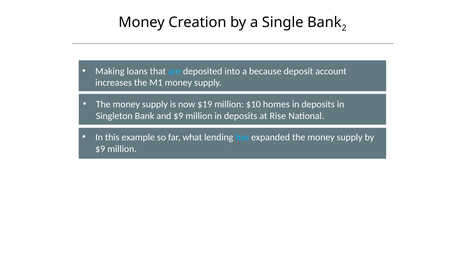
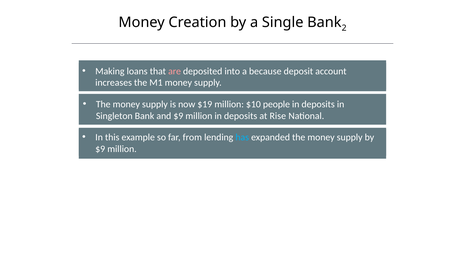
are colour: light blue -> pink
homes: homes -> people
what: what -> from
